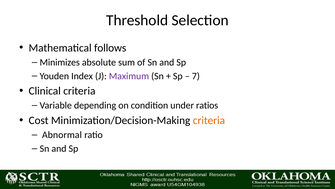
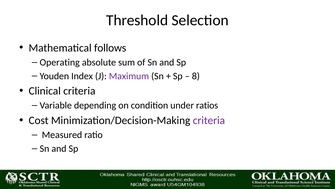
Minimizes: Minimizes -> Operating
7: 7 -> 8
criteria at (209, 120) colour: orange -> purple
Abnormal: Abnormal -> Measured
